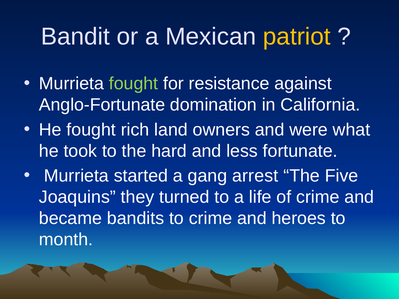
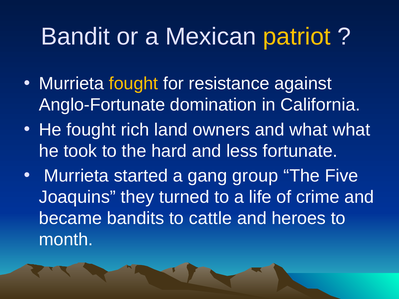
fought at (134, 84) colour: light green -> yellow
and were: were -> what
arrest: arrest -> group
to crime: crime -> cattle
